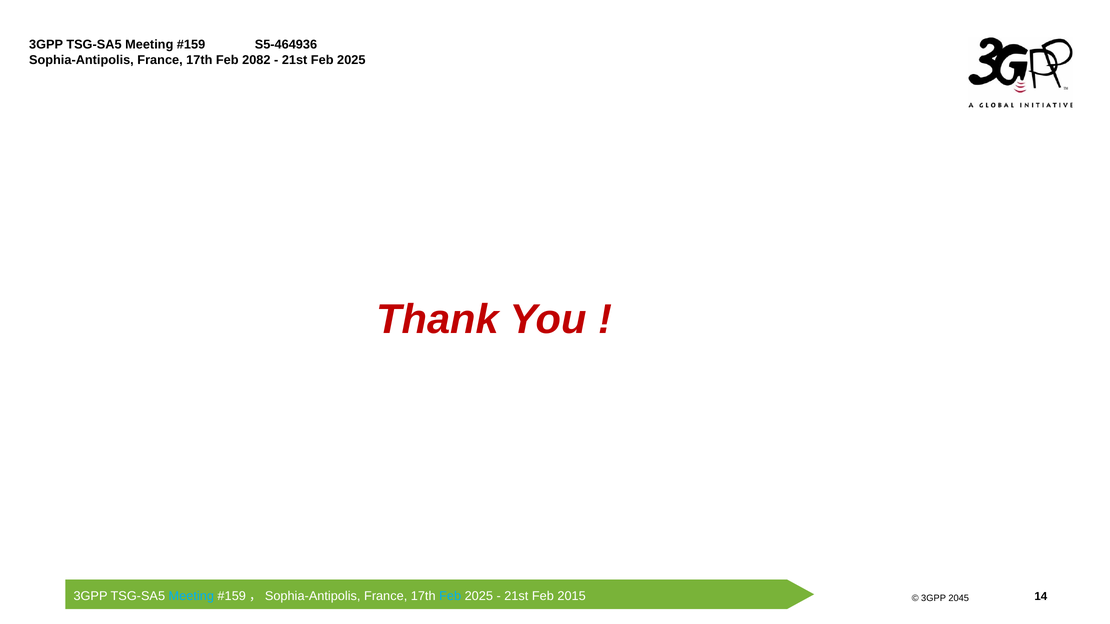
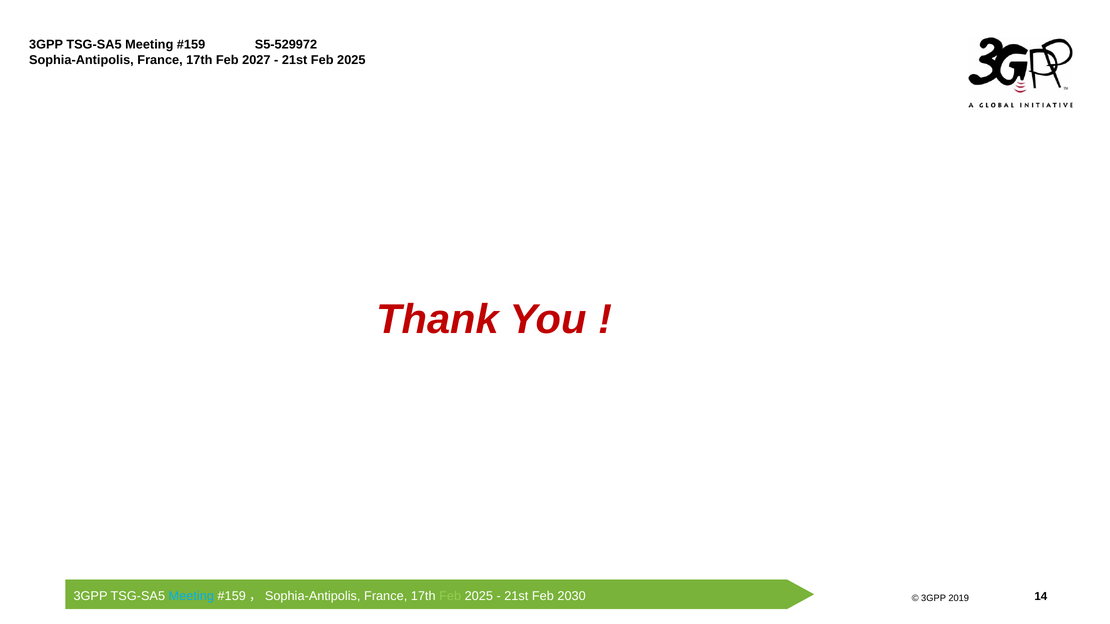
S5-464936: S5-464936 -> S5-529972
2082: 2082 -> 2027
Feb at (450, 596) colour: light blue -> light green
2015: 2015 -> 2030
2045: 2045 -> 2019
